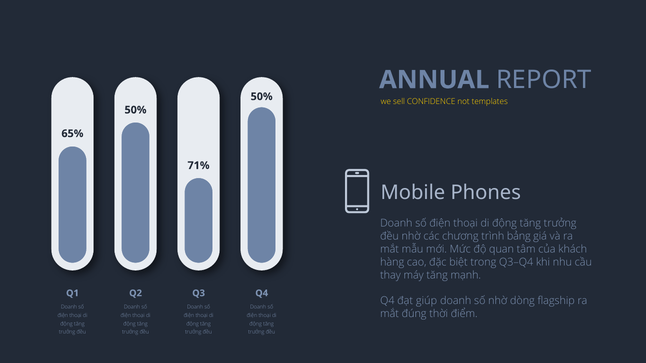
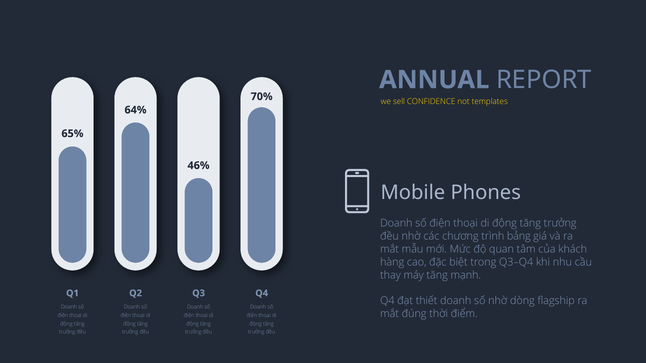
50% at (262, 97): 50% -> 70%
50% at (136, 110): 50% -> 64%
71%: 71% -> 46%
giúp: giúp -> thiết
